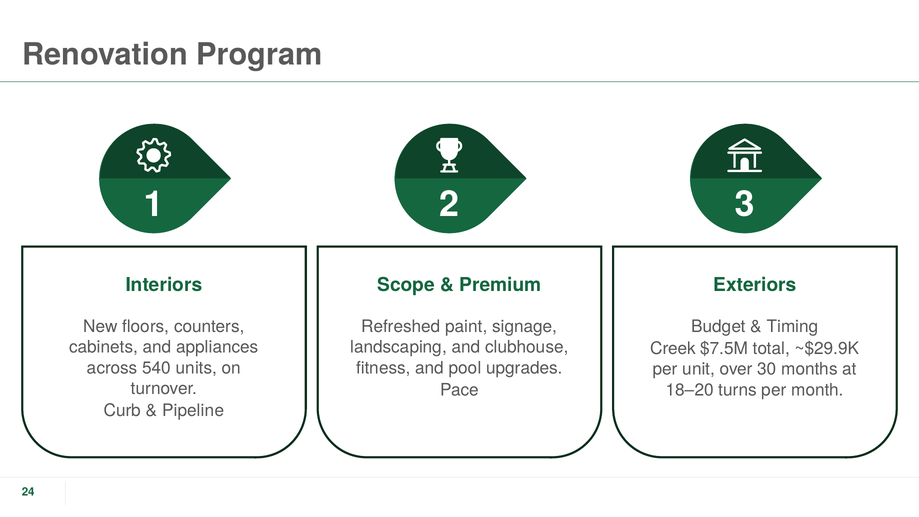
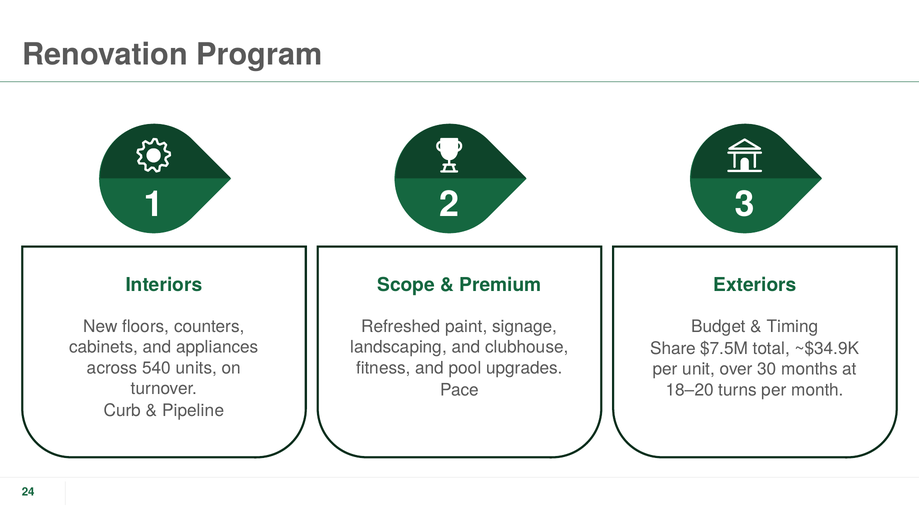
Creek: Creek -> Share
~$29.9K: ~$29.9K -> ~$34.9K
